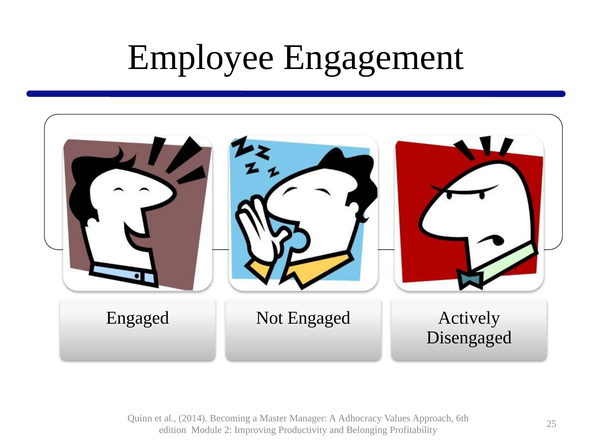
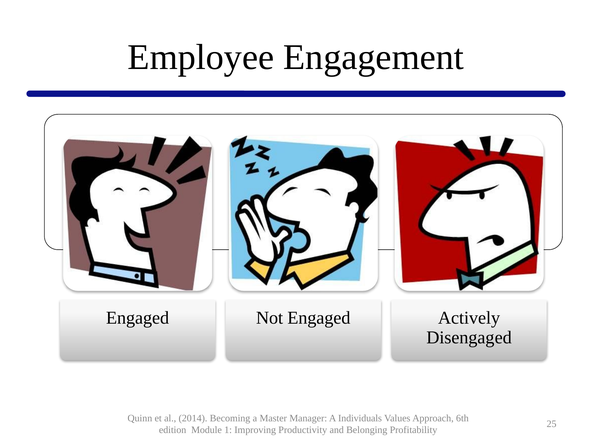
Adhocracy: Adhocracy -> Individuals
2: 2 -> 1
